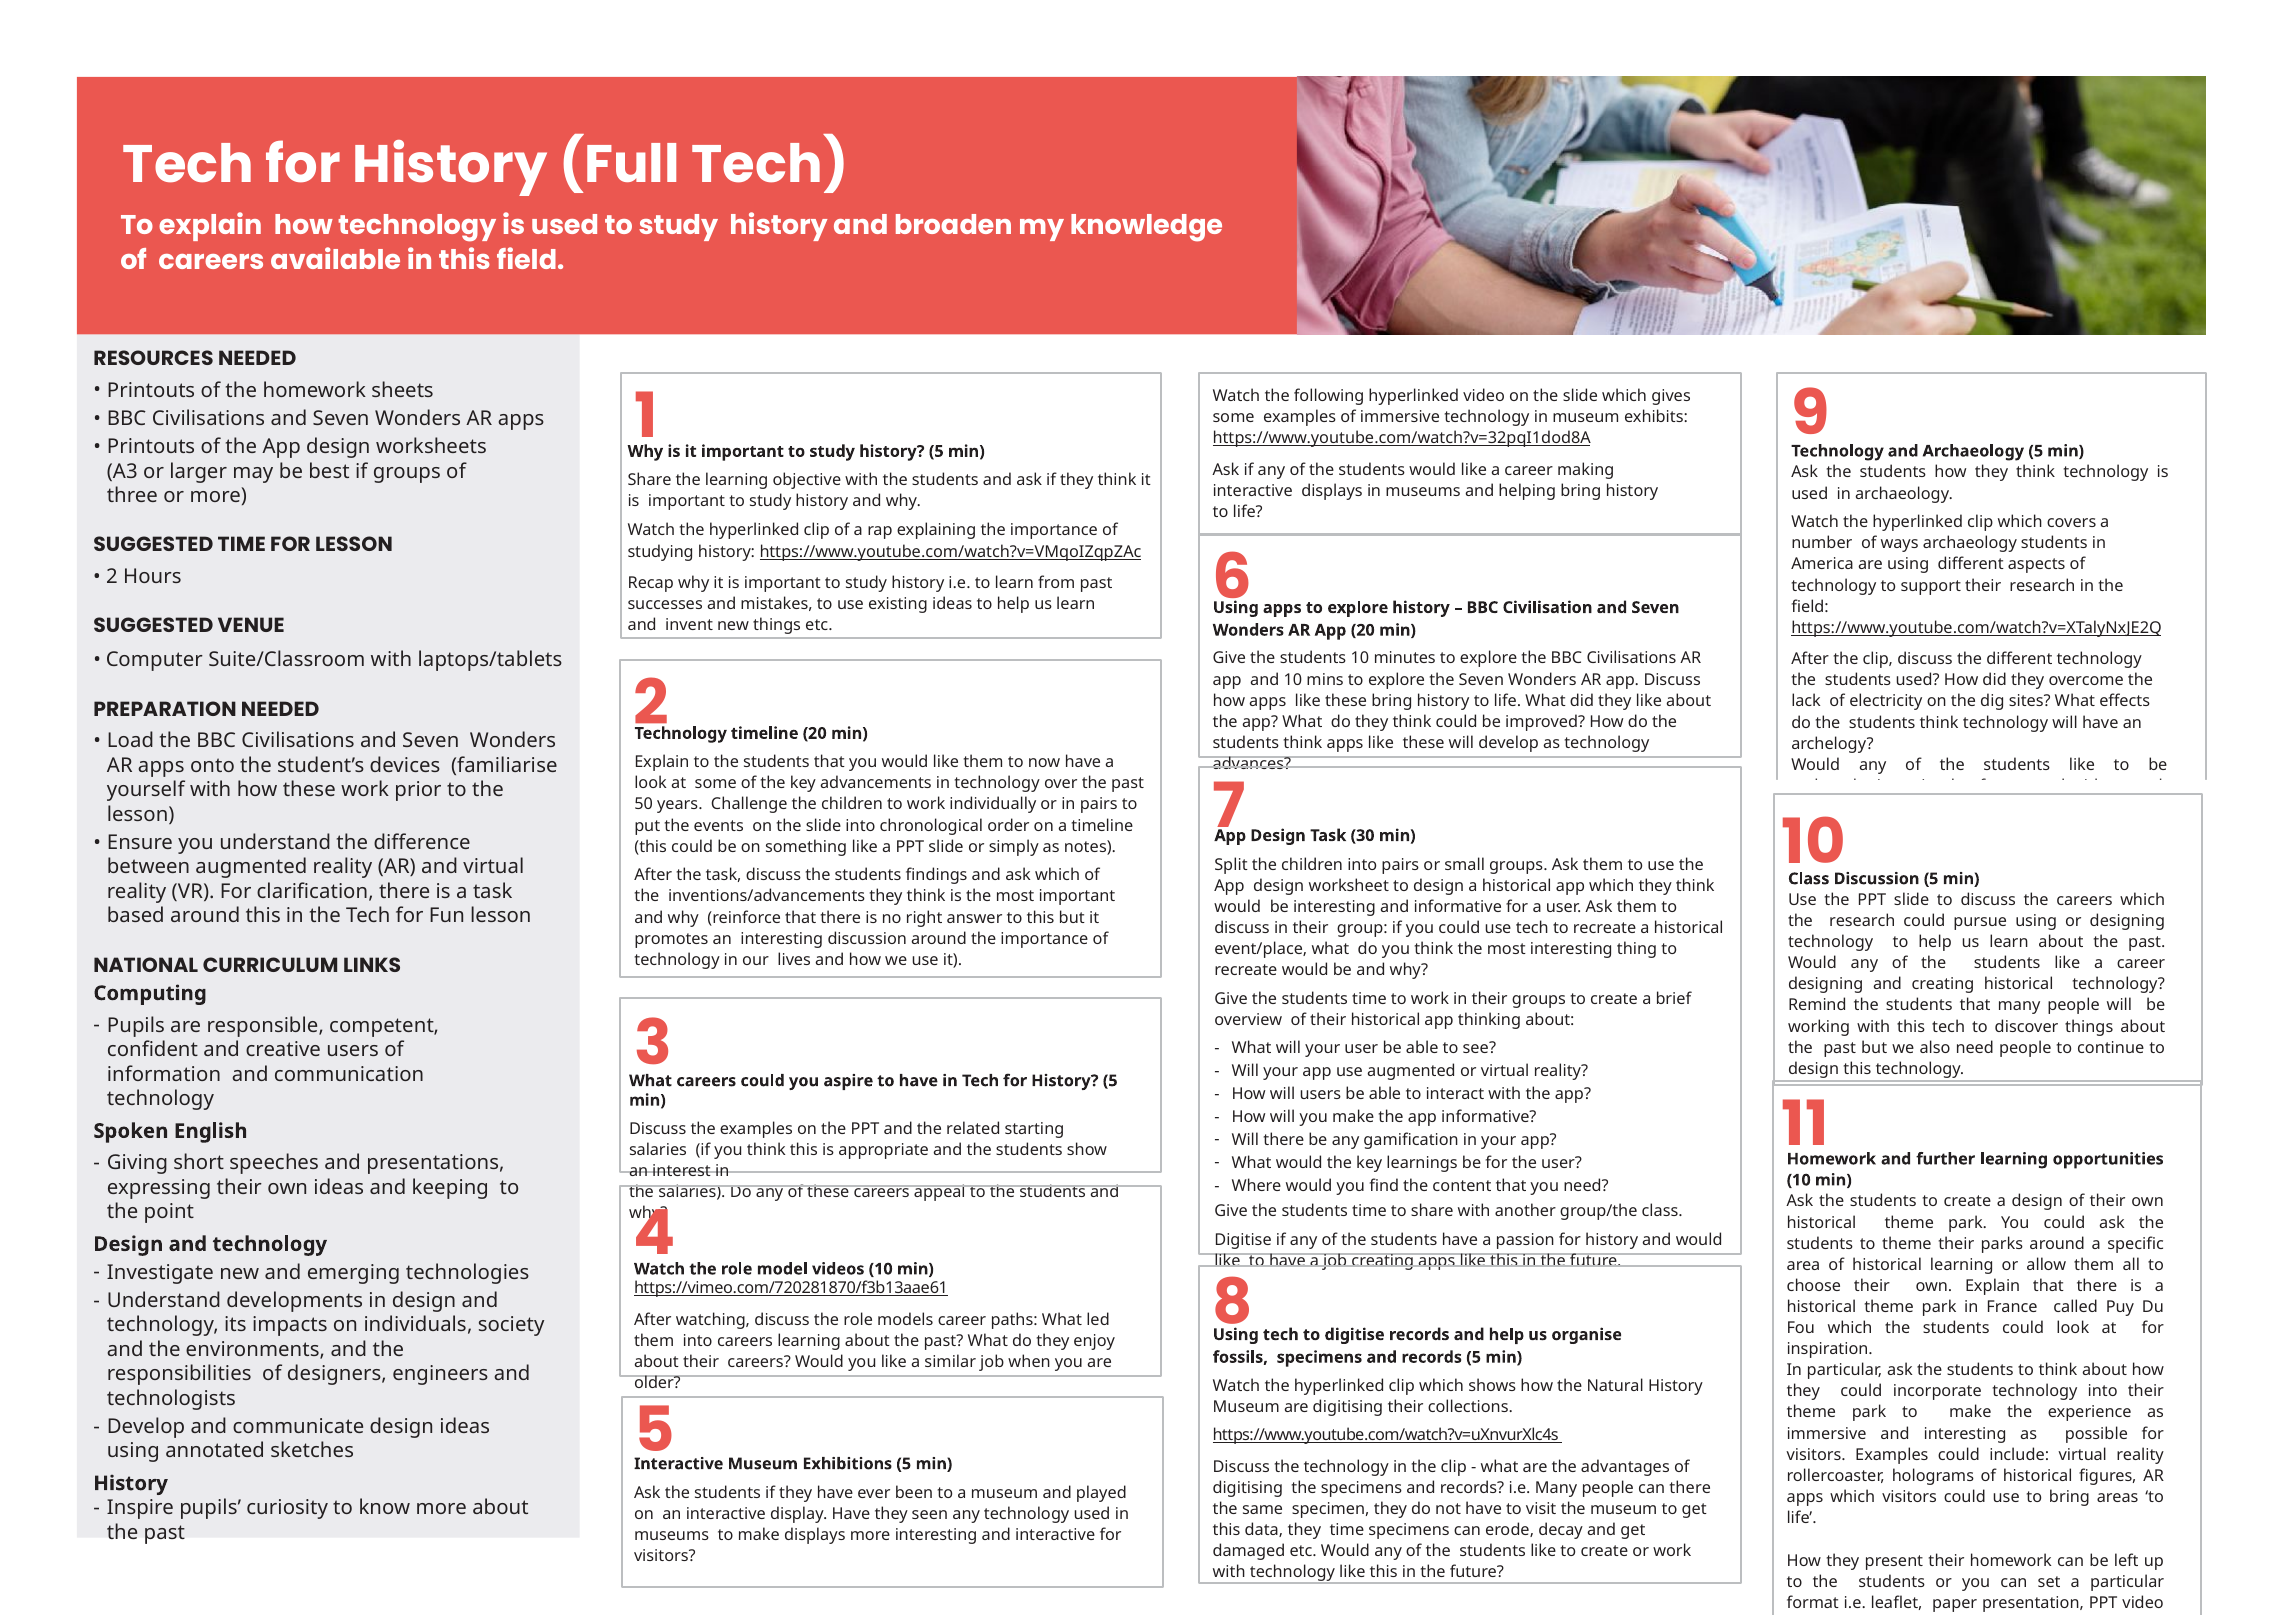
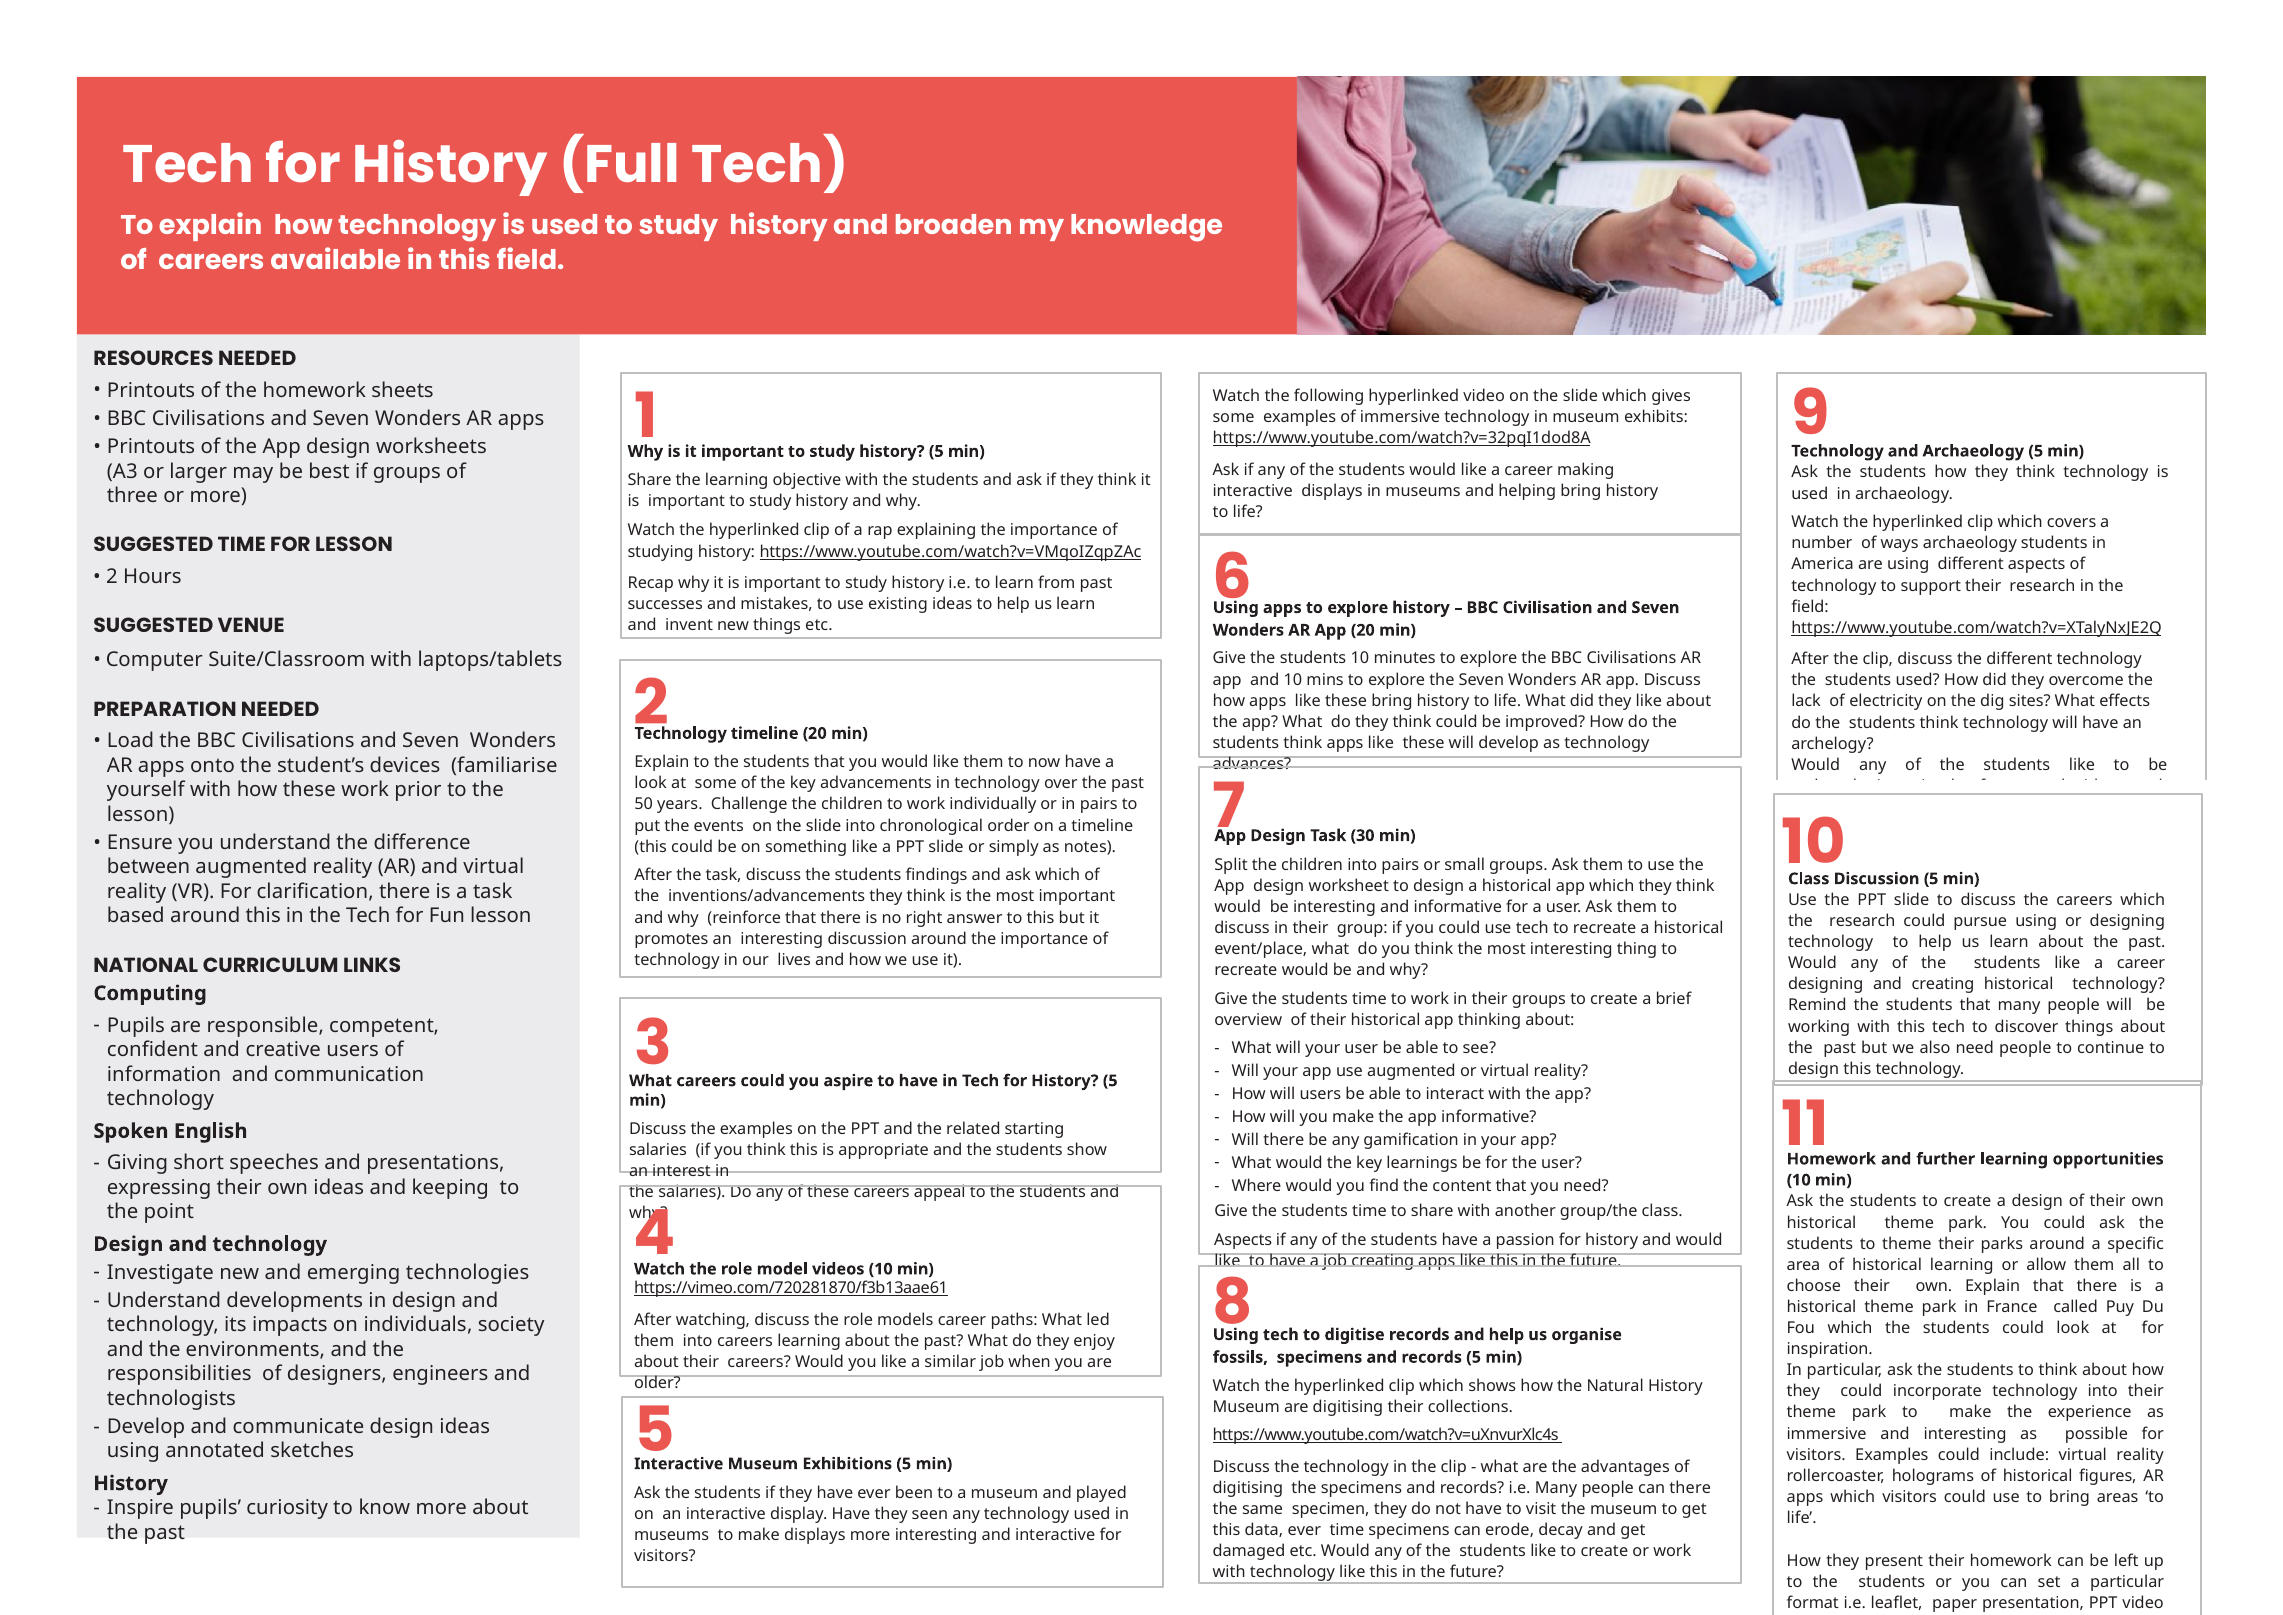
Digitise at (1243, 1240): Digitise -> Aspects
data they: they -> ever
